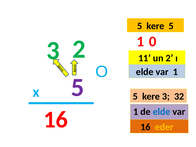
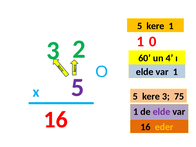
kere 5: 5 -> 1
11: 11 -> 60
un 2: 2 -> 4
32: 32 -> 75
elde at (161, 112) colour: blue -> purple
